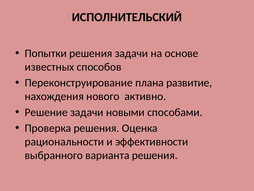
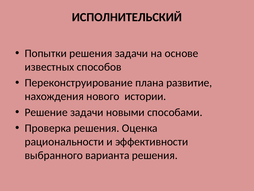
активно: активно -> истории
